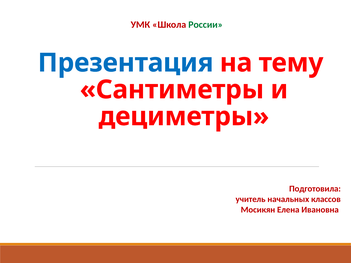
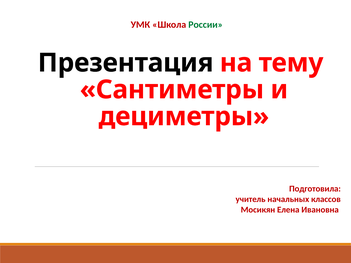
Презентация colour: blue -> black
